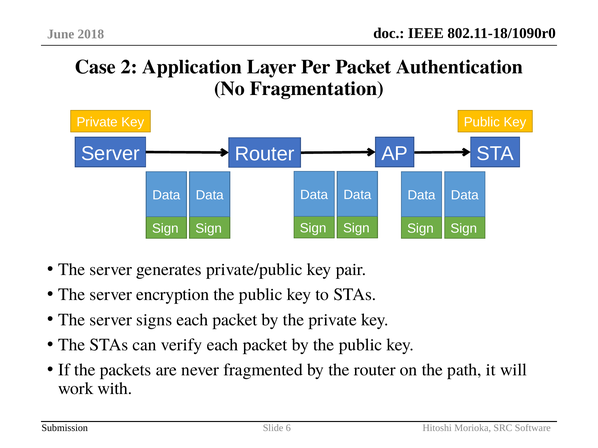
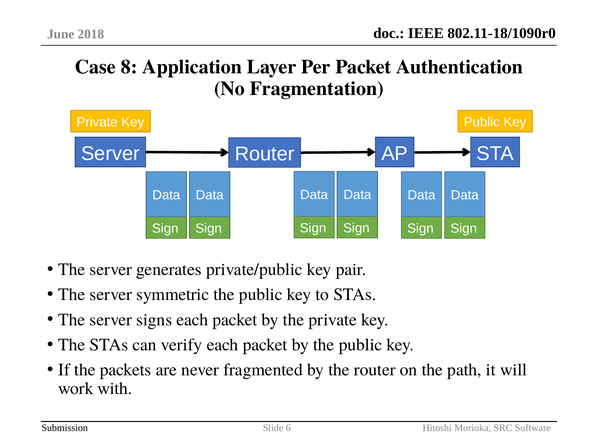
2: 2 -> 8
encryption: encryption -> symmetric
